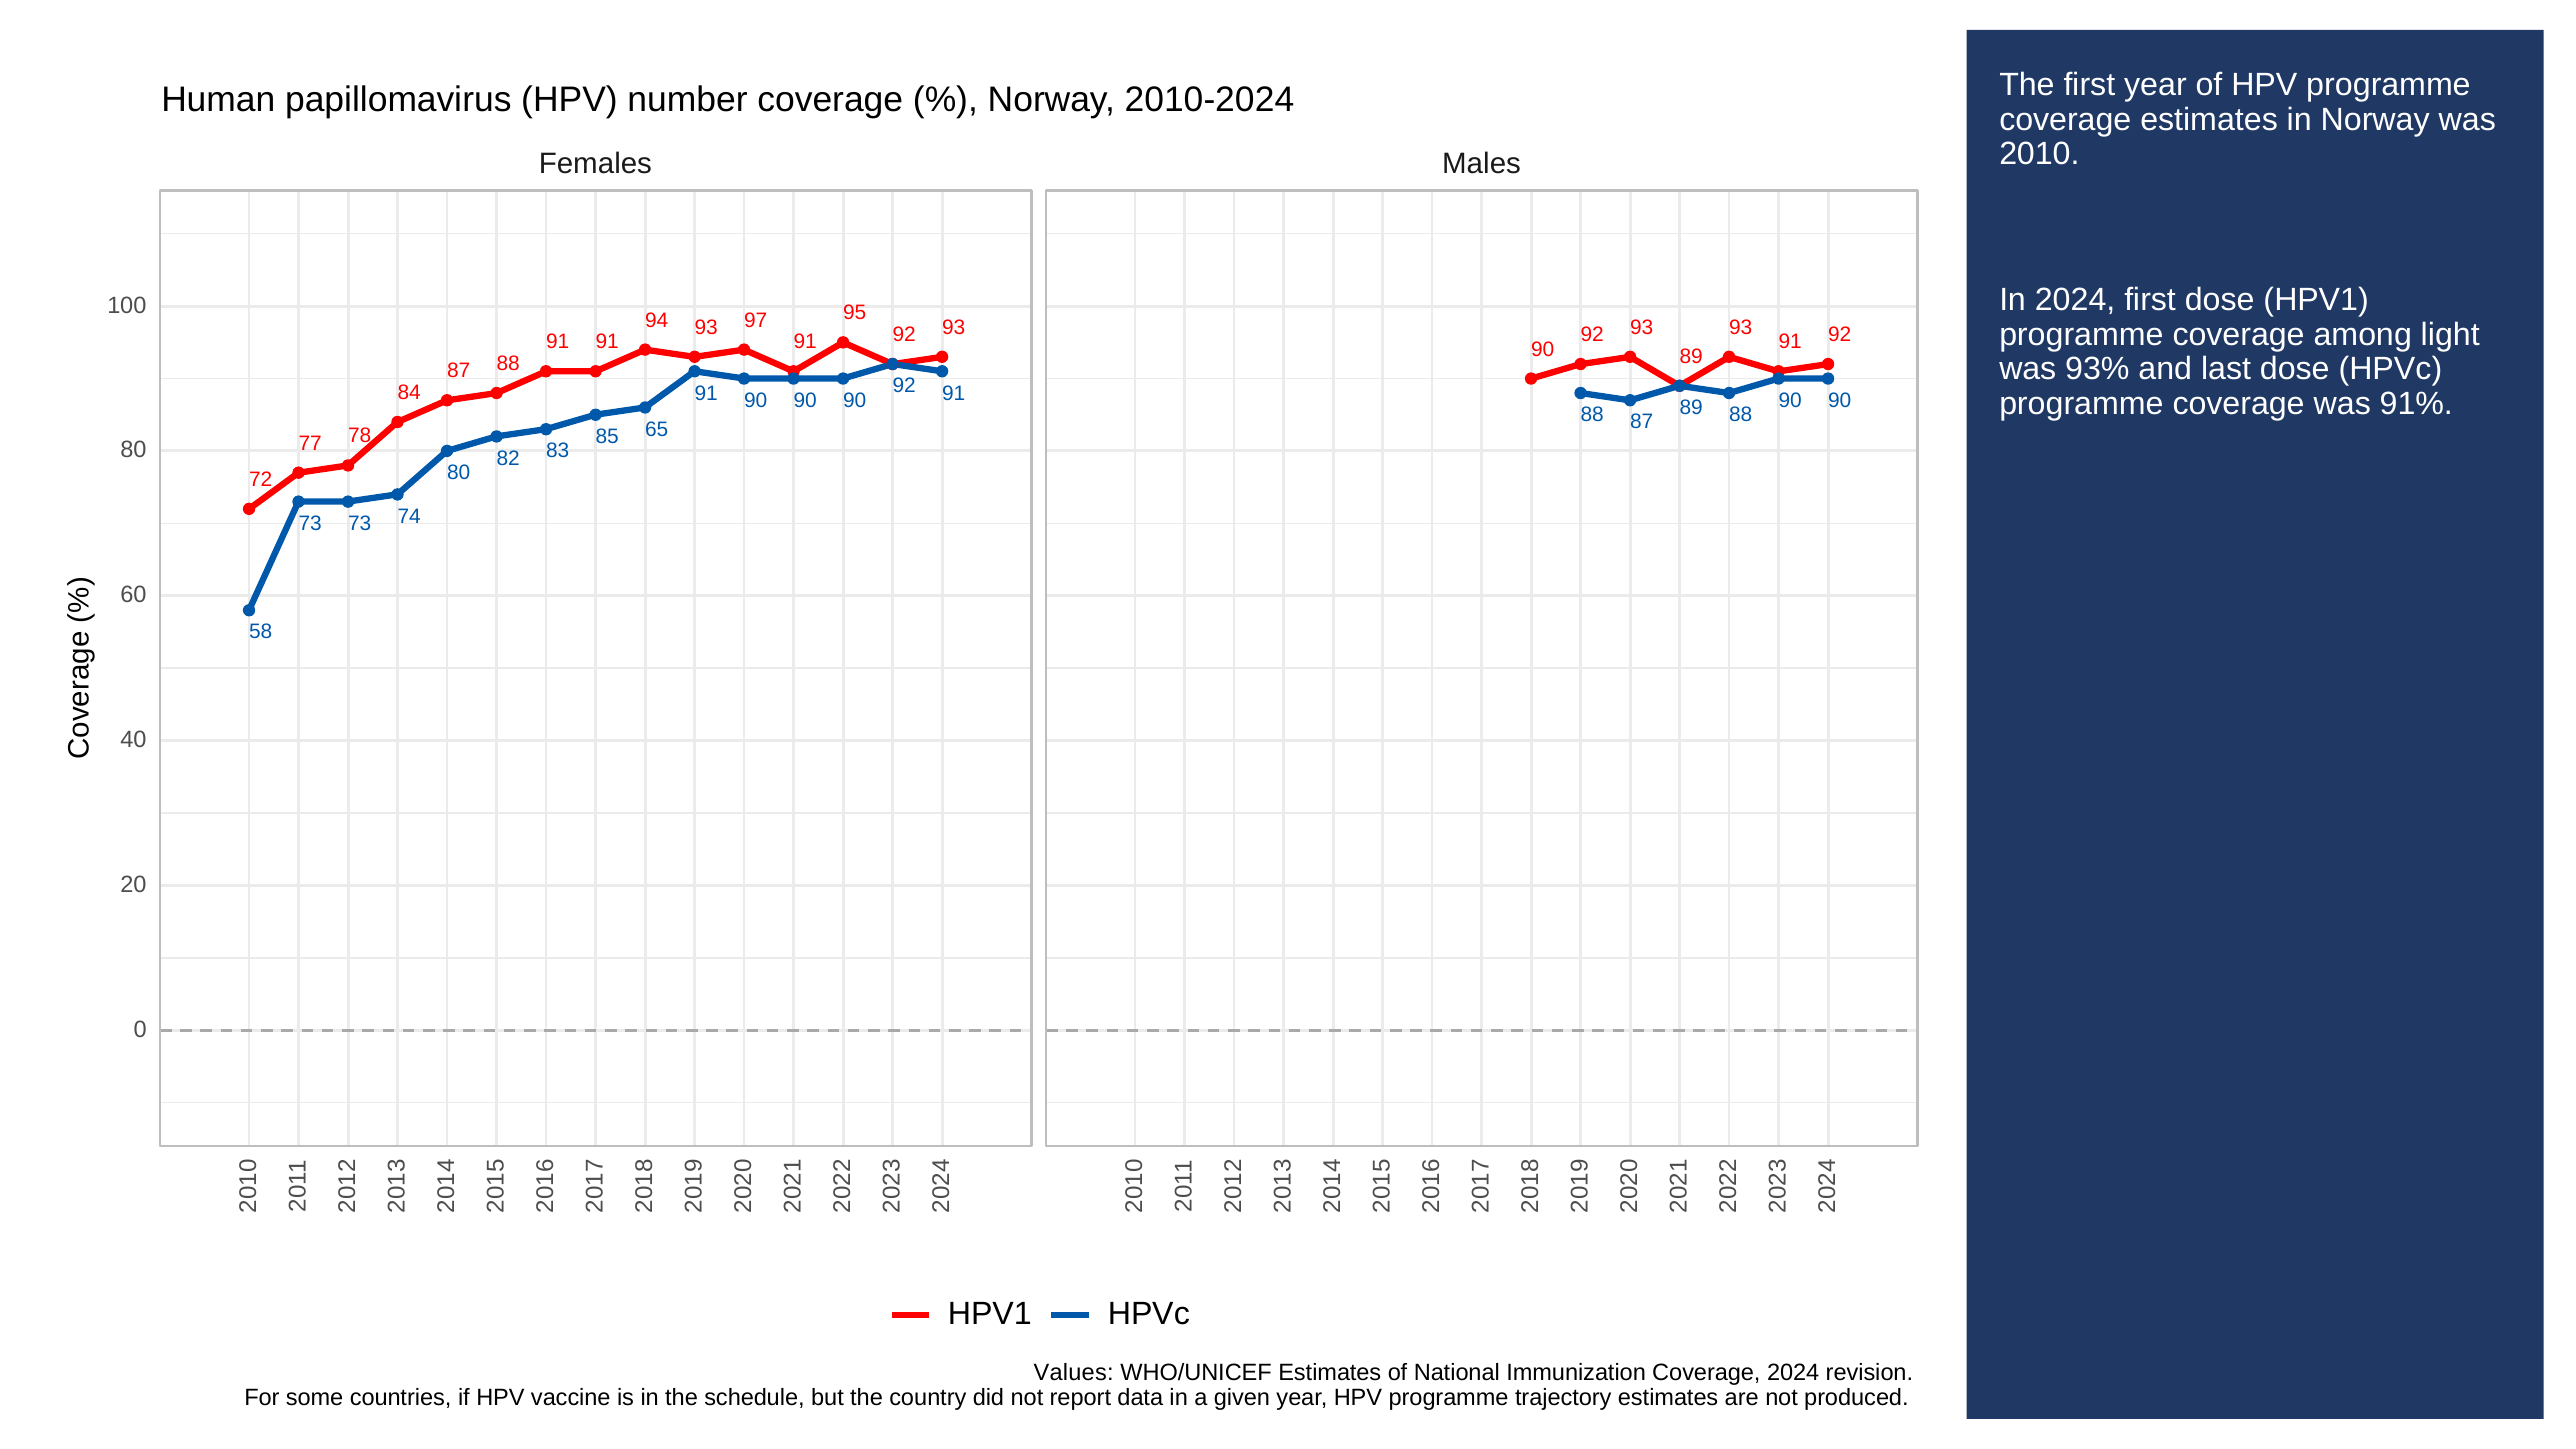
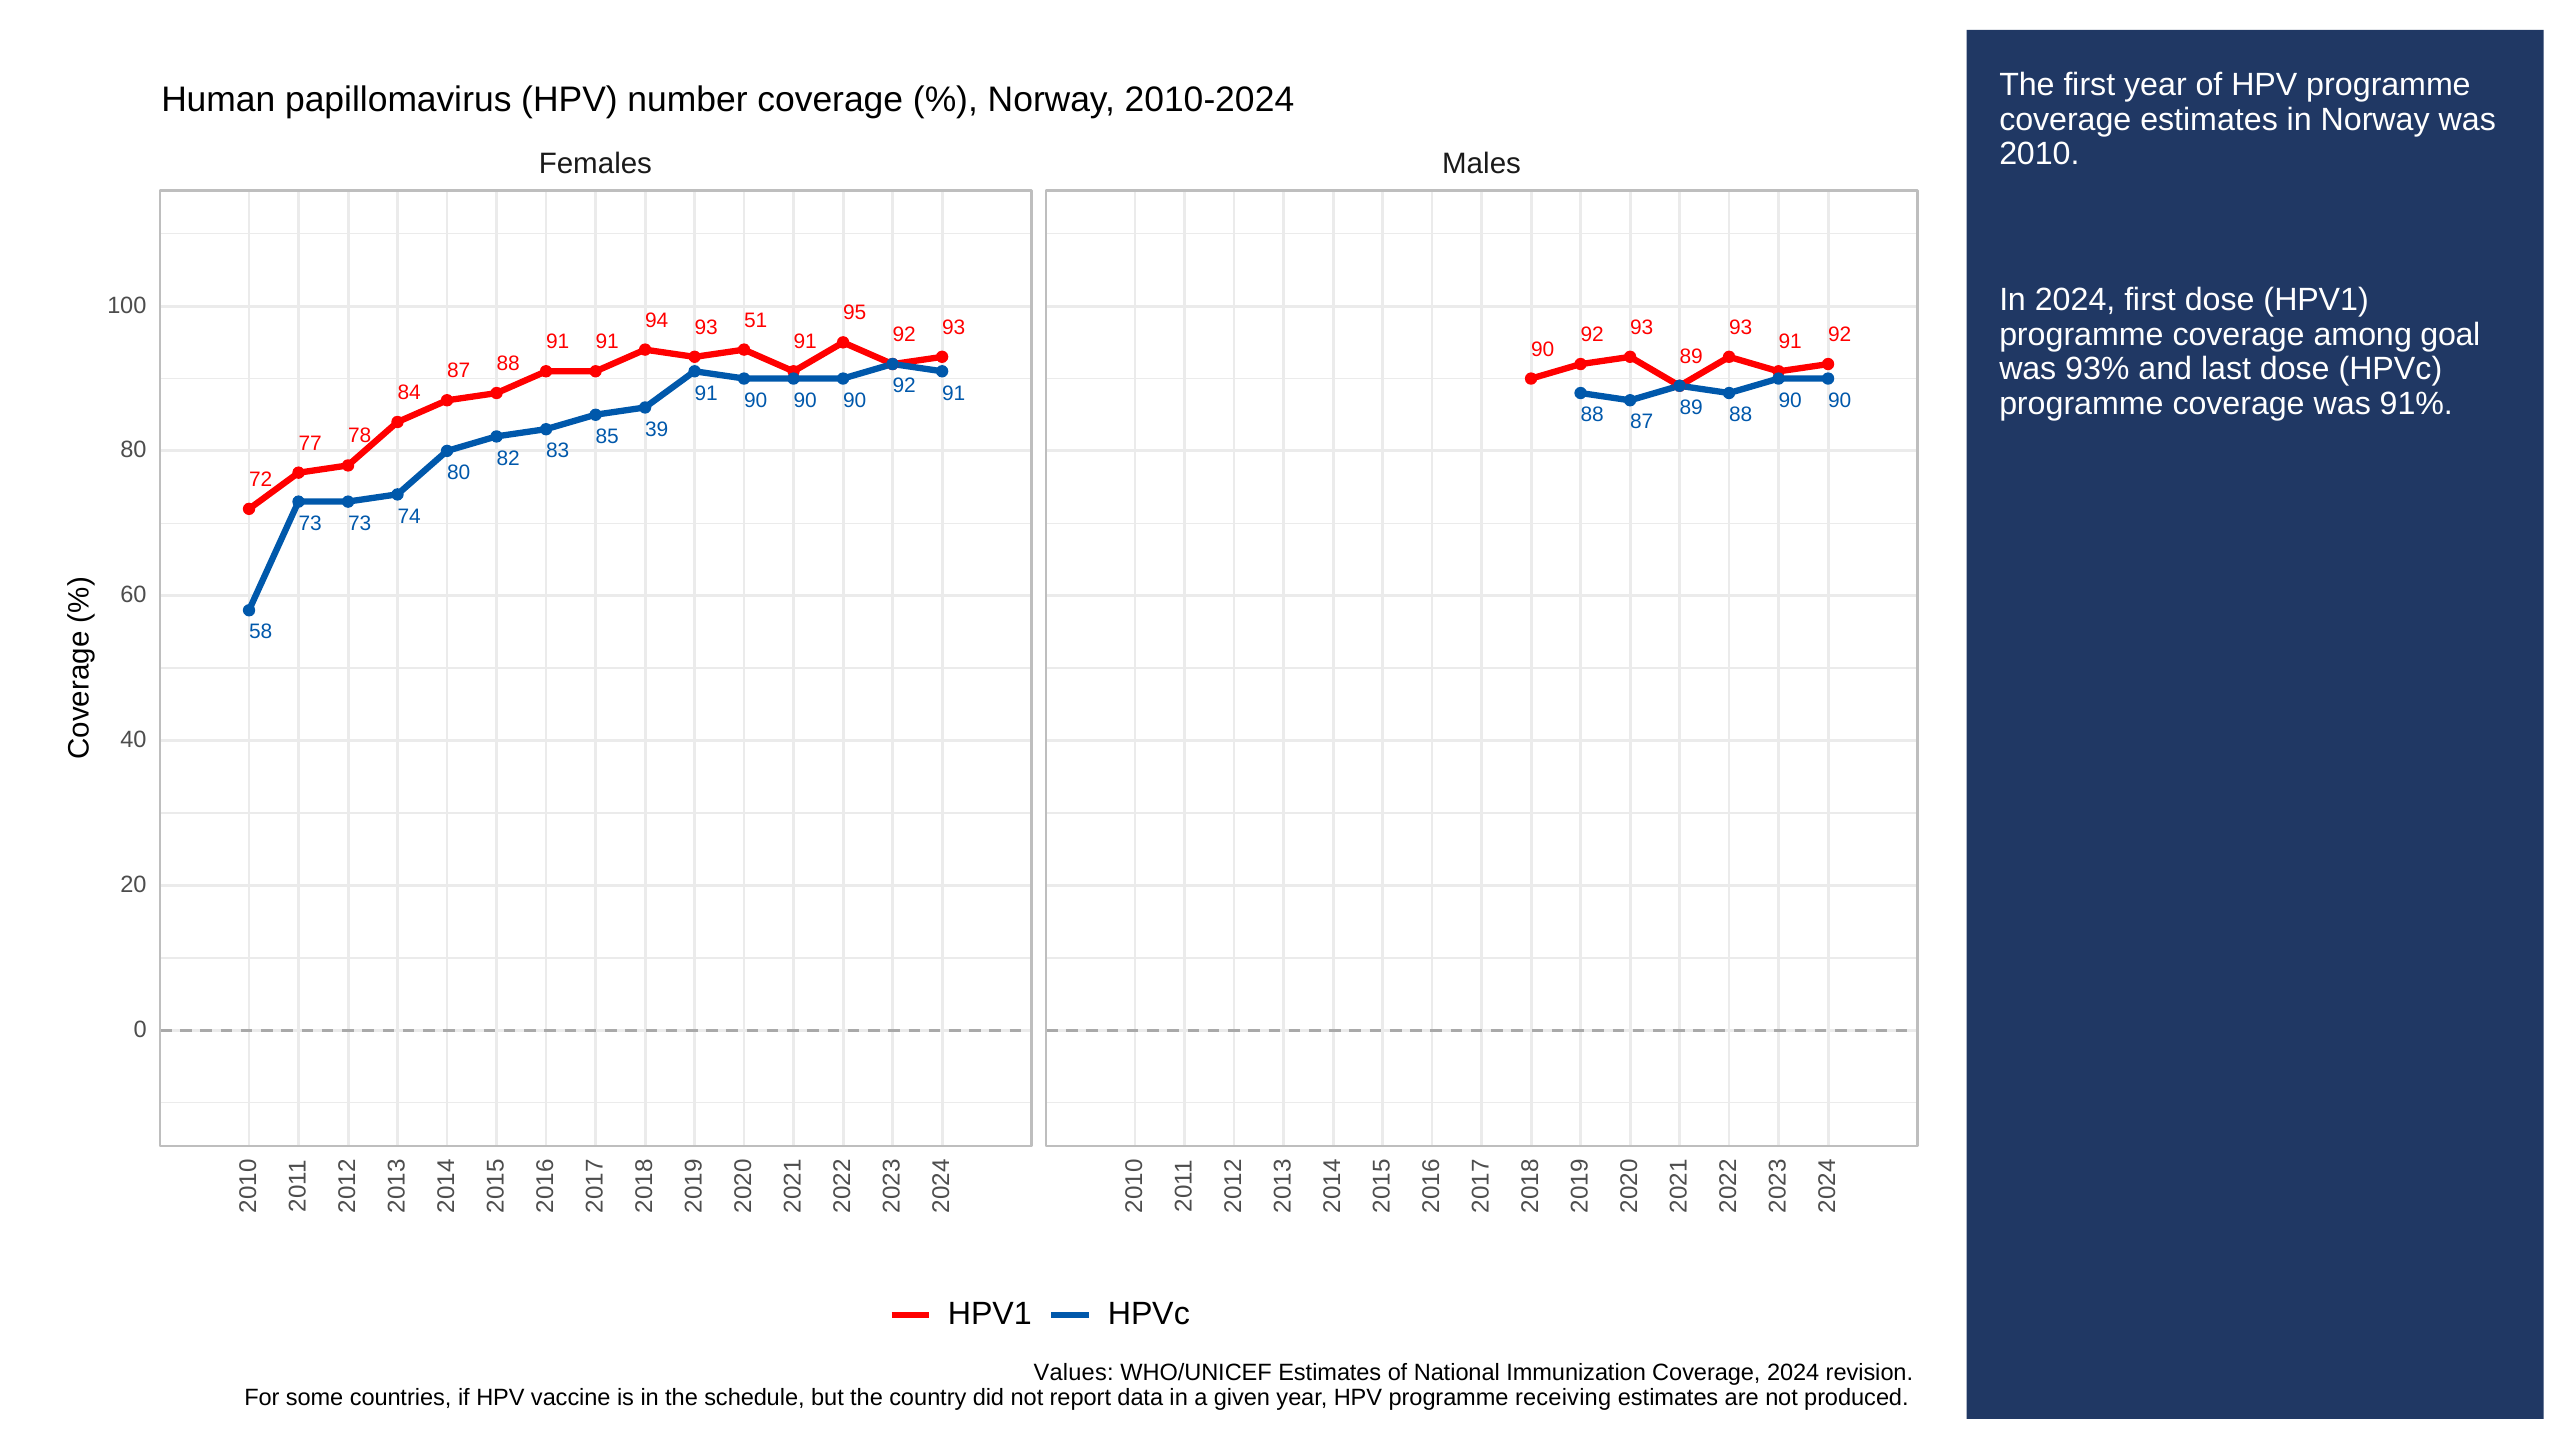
97: 97 -> 51
light: light -> goal
65: 65 -> 39
trajectory: trajectory -> receiving
